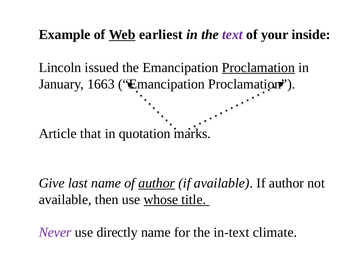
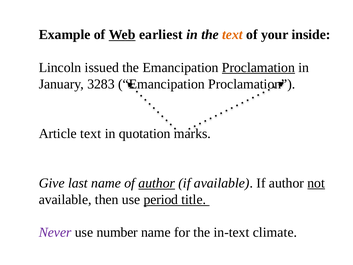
text at (232, 34) colour: purple -> orange
1663: 1663 -> 3283
Article that: that -> text
not underline: none -> present
whose: whose -> period
directly: directly -> number
